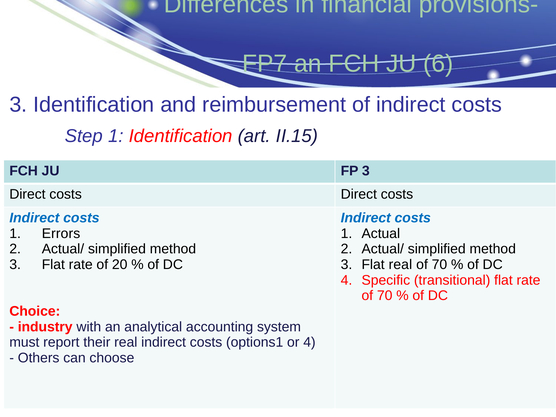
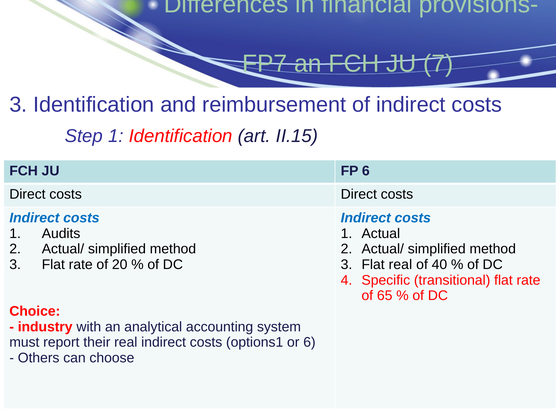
6: 6 -> 7
FP 3: 3 -> 6
Errors: Errors -> Audits
70 at (439, 265): 70 -> 40
70 at (385, 296): 70 -> 65
or 4: 4 -> 6
